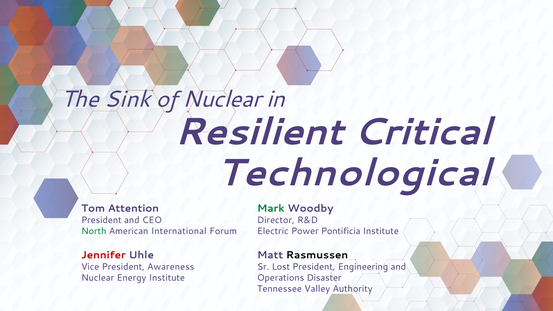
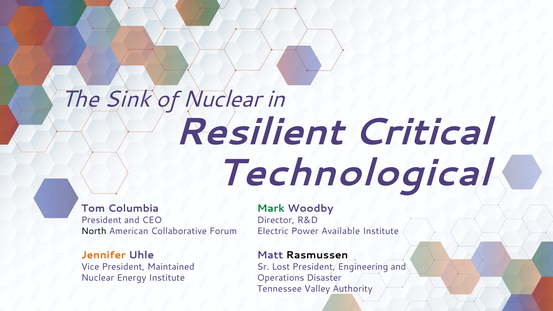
Attention: Attention -> Columbia
North colour: green -> black
International: International -> Collaborative
Pontificia: Pontificia -> Available
Jennifer colour: red -> orange
Awareness: Awareness -> Maintained
